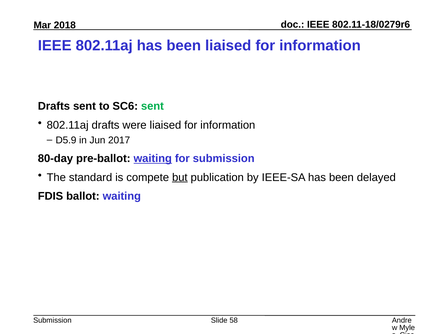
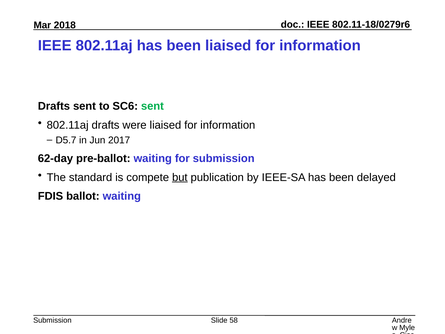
D5.9: D5.9 -> D5.7
80-day: 80-day -> 62-day
waiting at (153, 158) underline: present -> none
